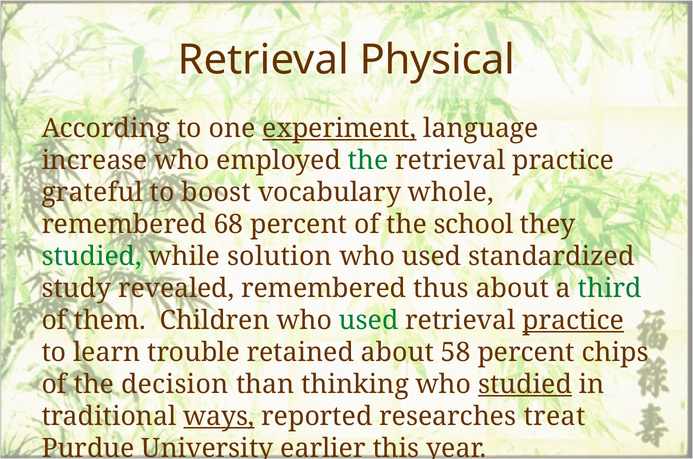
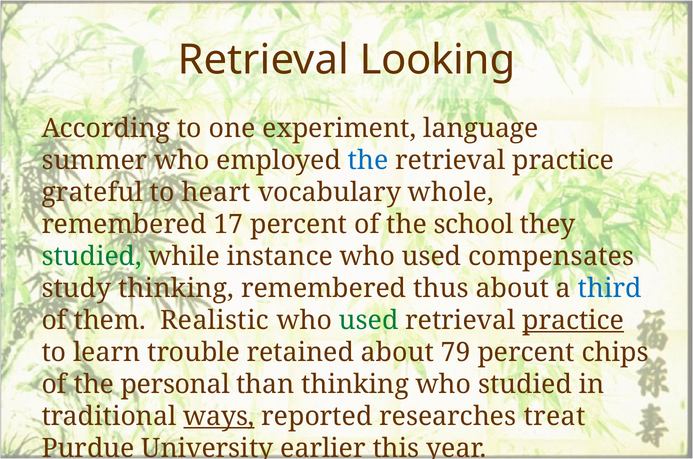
Physical: Physical -> Looking
experiment underline: present -> none
increase: increase -> summer
the at (368, 161) colour: green -> blue
boost: boost -> heart
68: 68 -> 17
solution: solution -> instance
standardized: standardized -> compensates
study revealed: revealed -> thinking
third colour: green -> blue
Children: Children -> Realistic
58: 58 -> 79
decision: decision -> personal
studied at (525, 385) underline: present -> none
